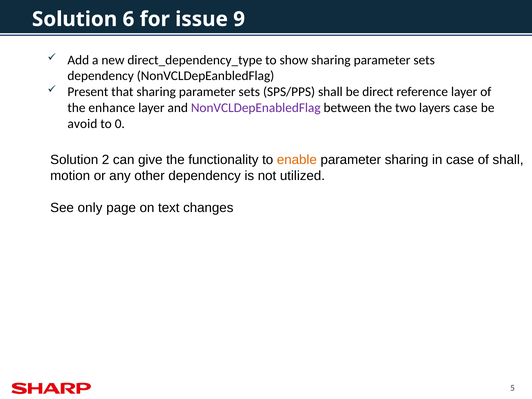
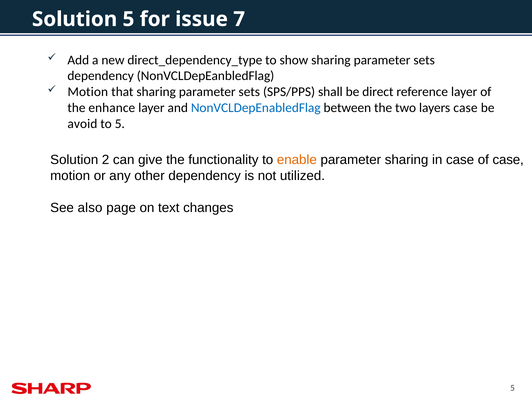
Solution 6: 6 -> 5
9: 9 -> 7
Present at (88, 92): Present -> Motion
NonVCLDepEnabledFlag colour: purple -> blue
to 0: 0 -> 5
of shall: shall -> case
only: only -> also
